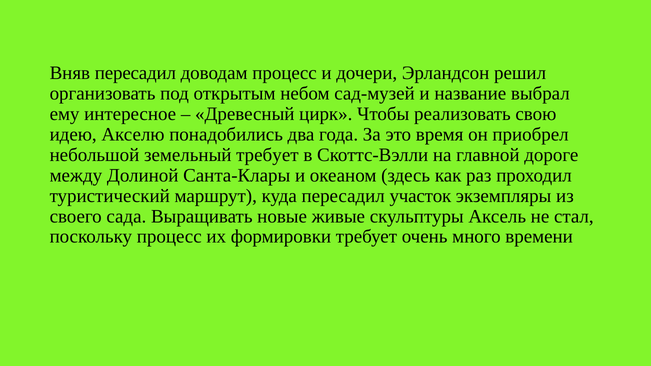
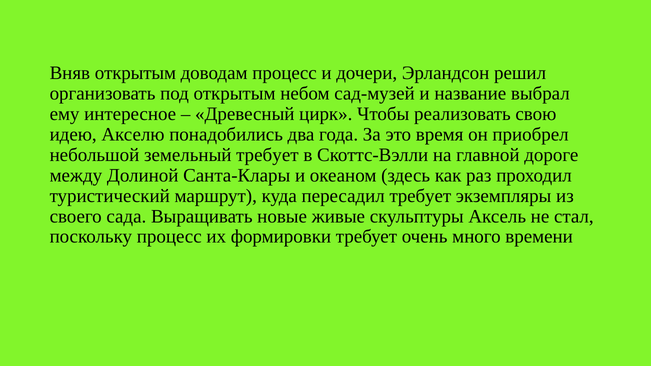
Вняв пересадил: пересадил -> открытым
пересадил участок: участок -> требует
